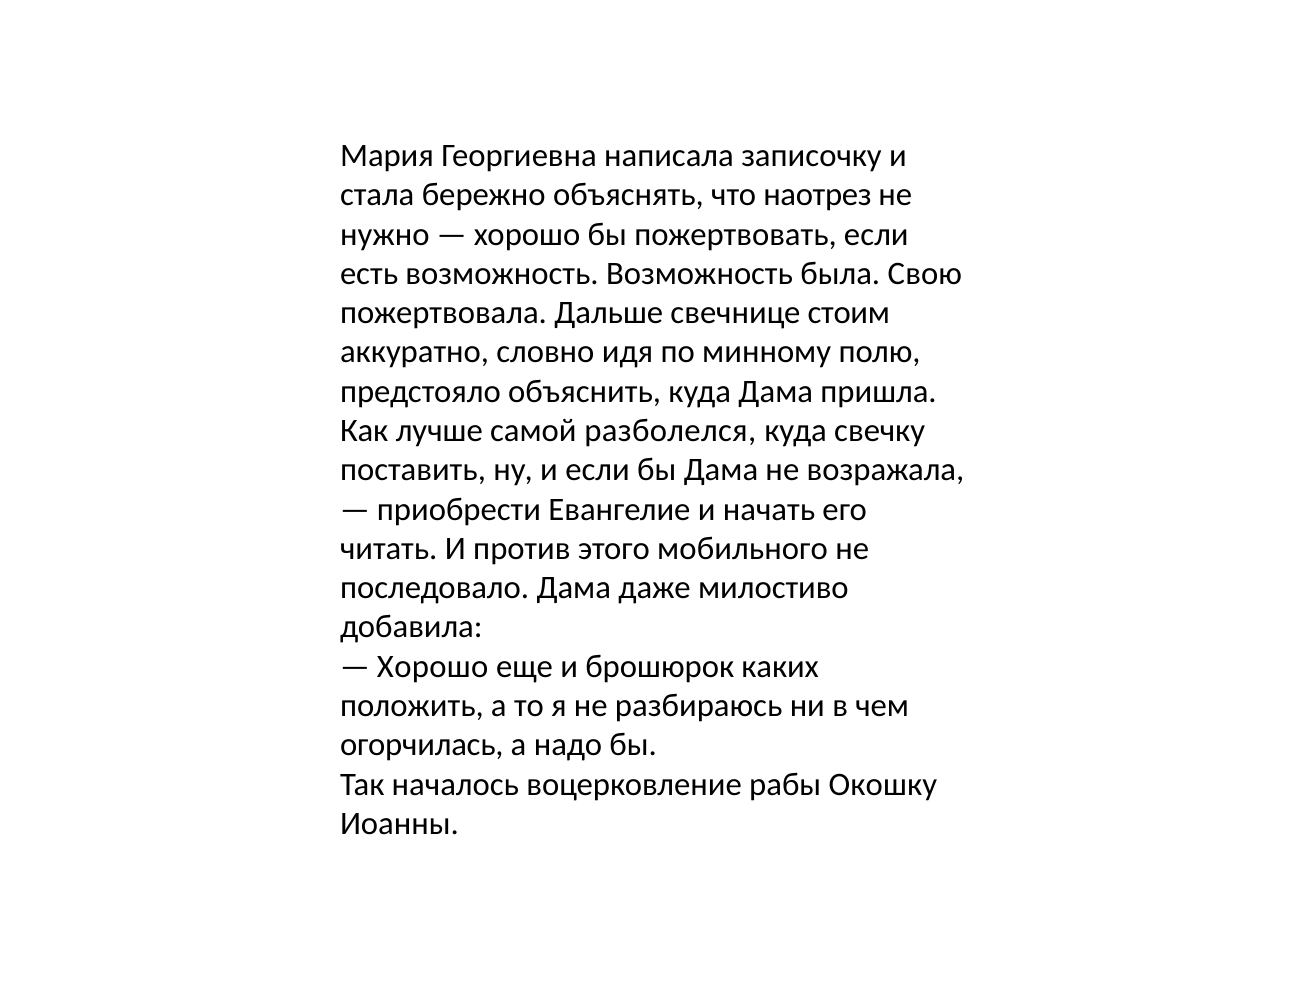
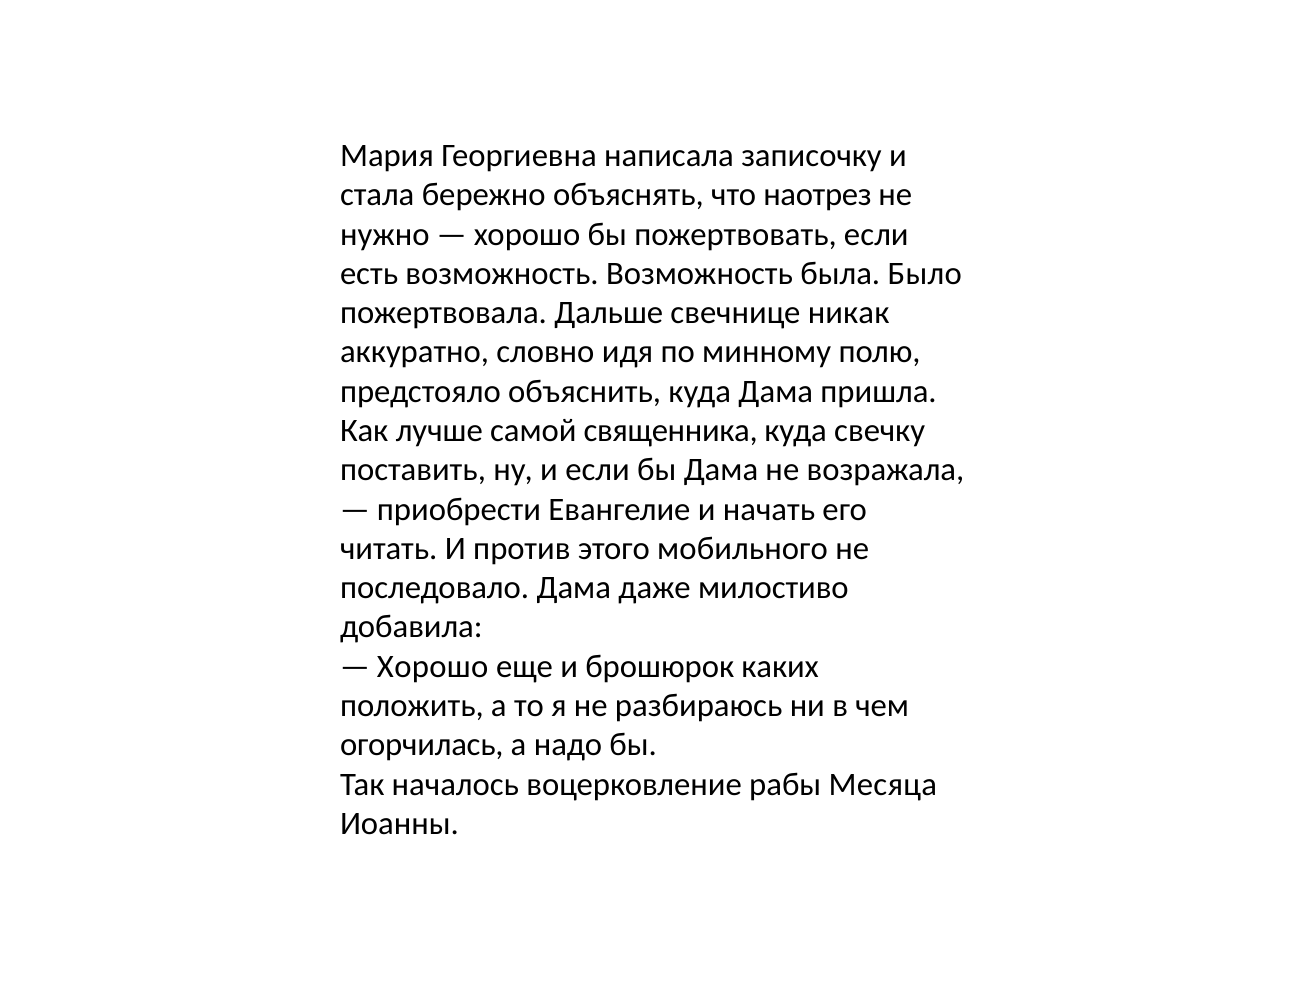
Свою: Свою -> Было
стоим: стоим -> никак
разболелся: разболелся -> священника
Окошку: Окошку -> Месяца
